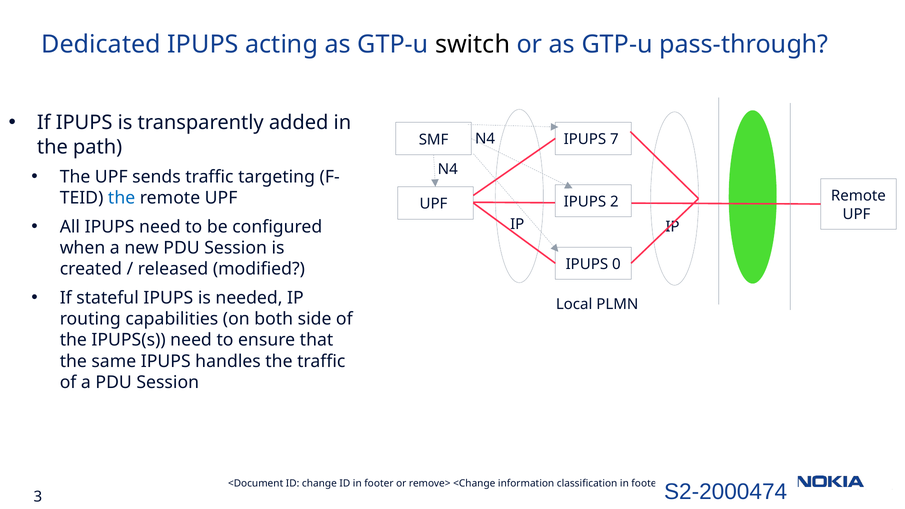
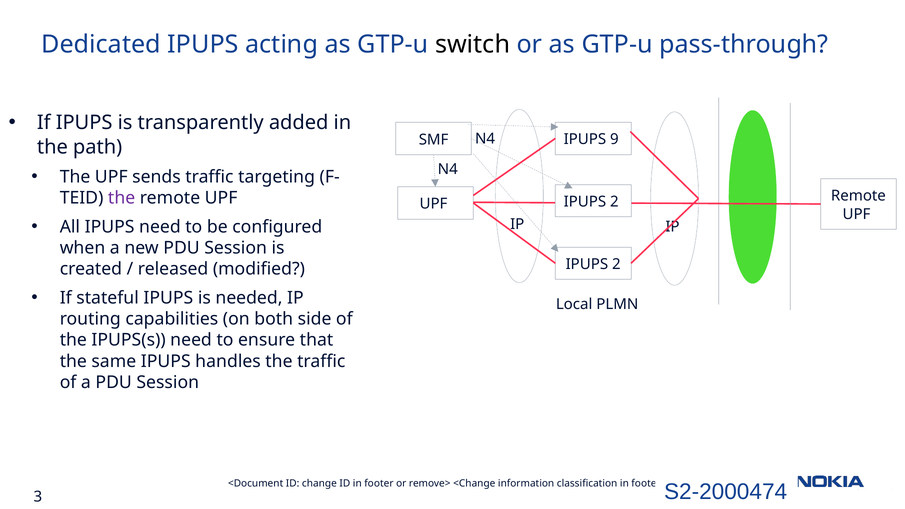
7: 7 -> 9
the at (122, 198) colour: blue -> purple
0 at (616, 264): 0 -> 2
